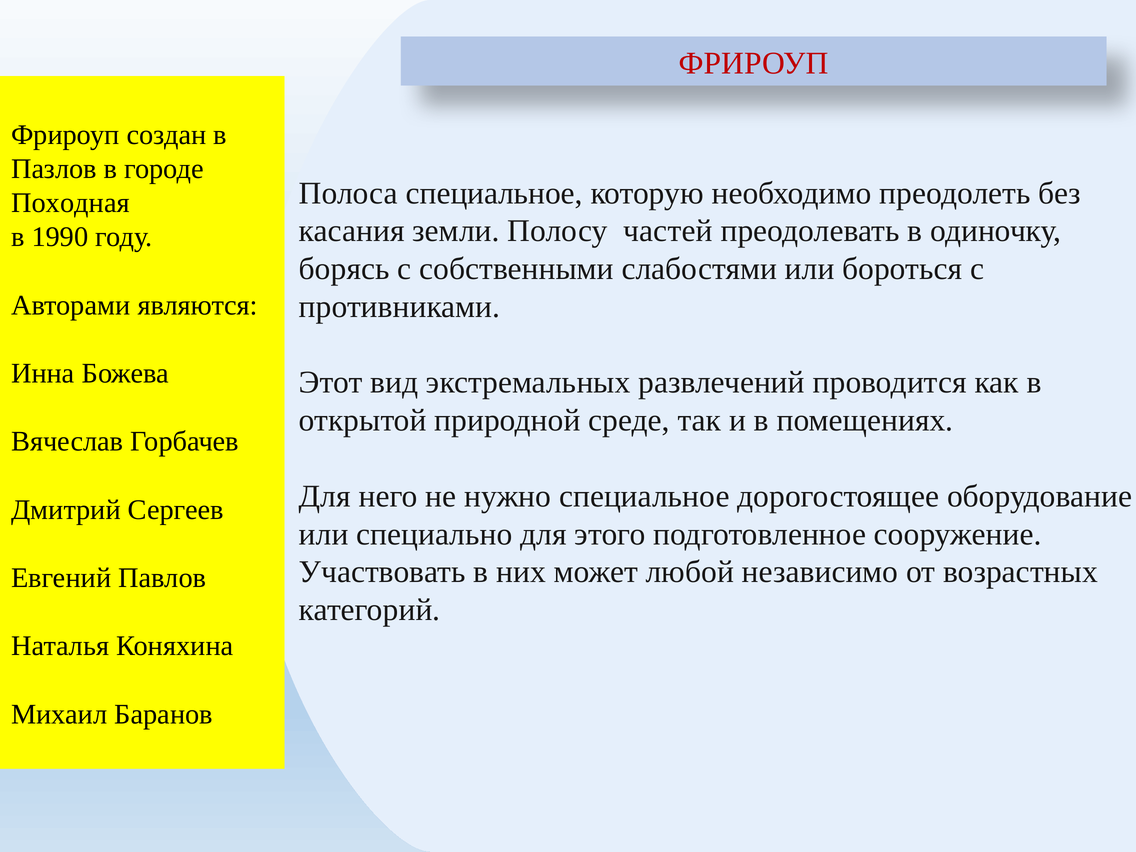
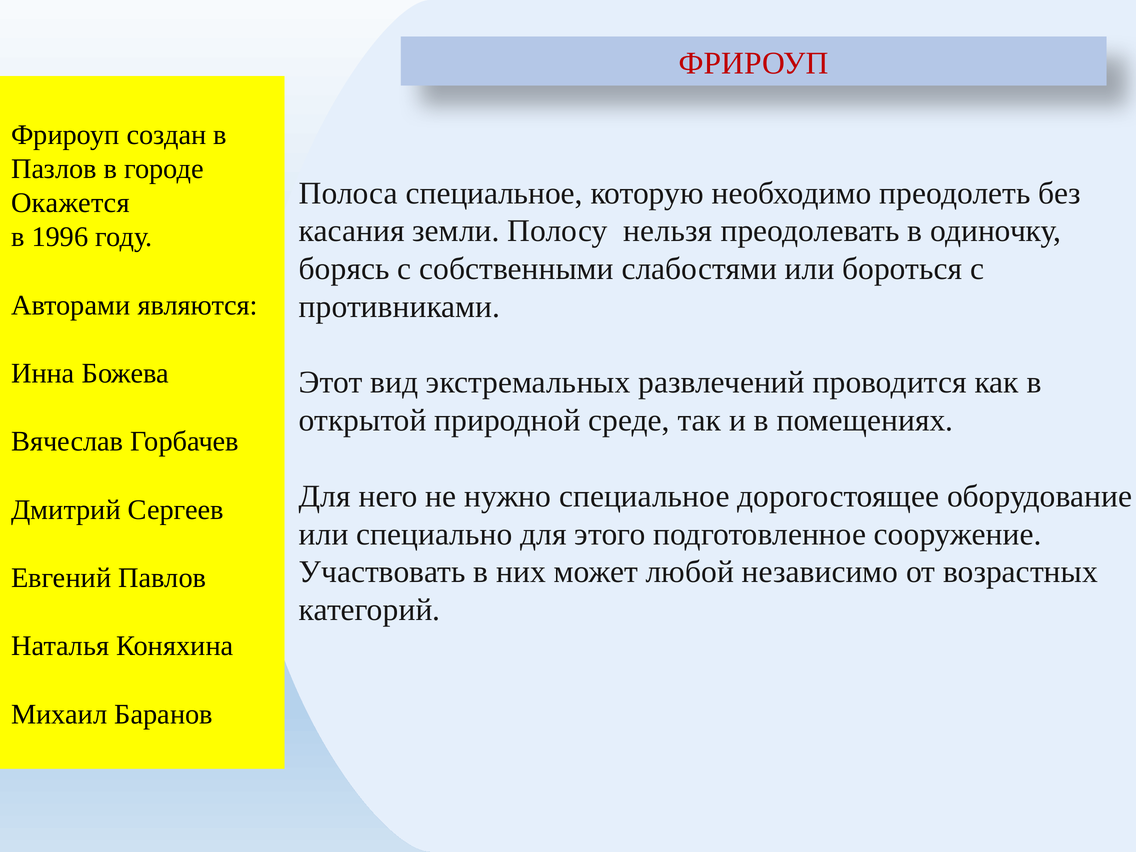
Походная: Походная -> Окажется
частей: частей -> нельзя
1990: 1990 -> 1996
